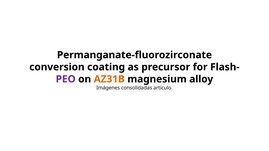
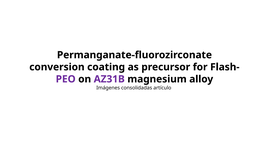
AZ31B colour: orange -> purple
